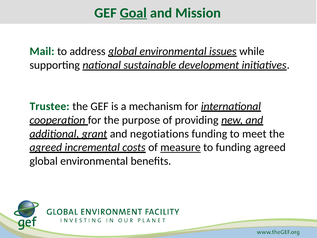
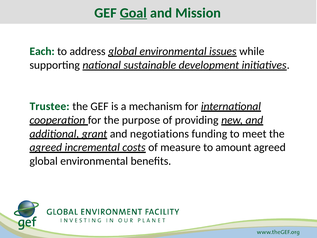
Mail: Mail -> Each
measure underline: present -> none
to funding: funding -> amount
